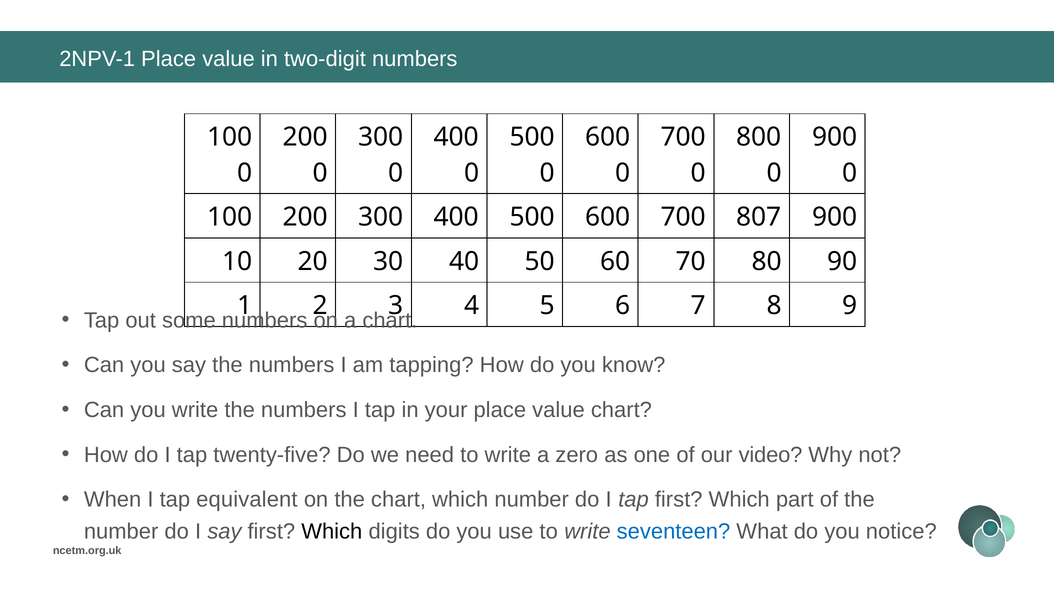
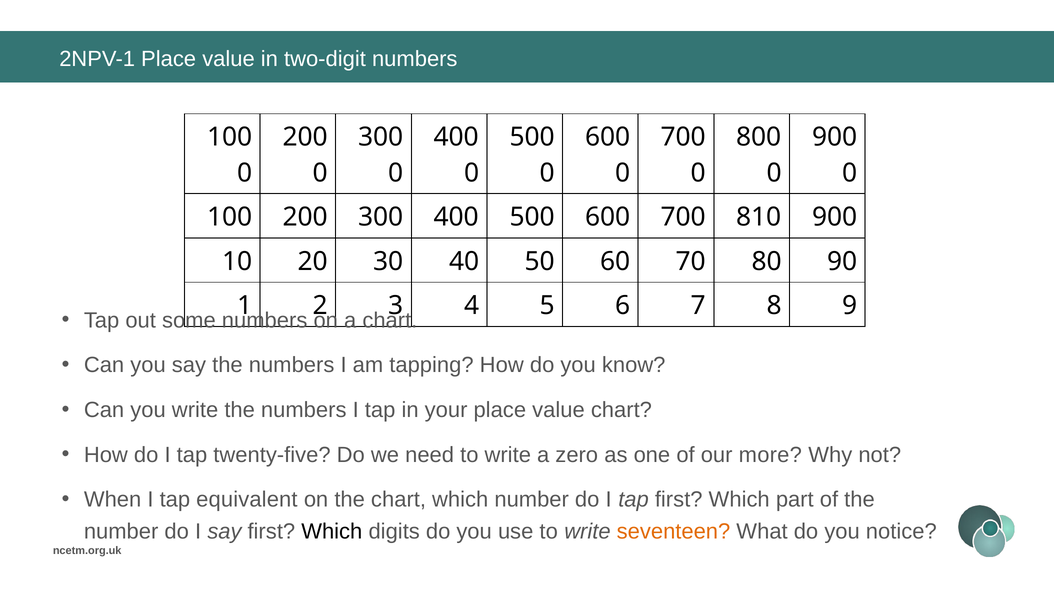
807: 807 -> 810
video: video -> more
seventeen colour: blue -> orange
